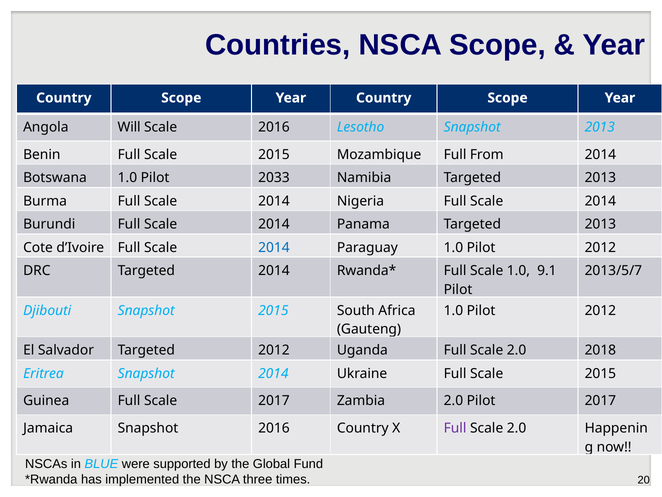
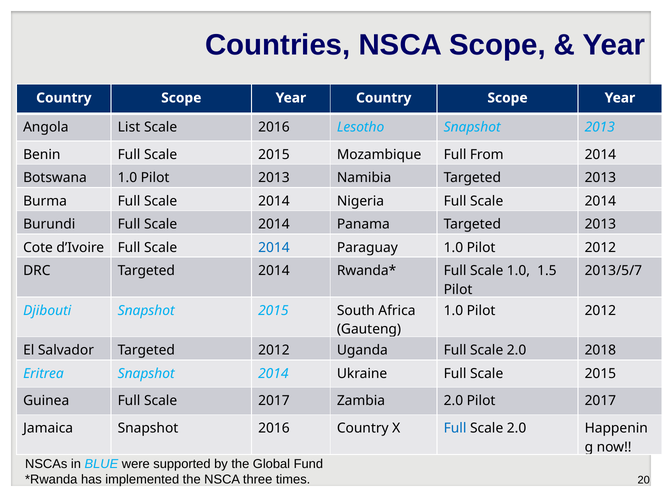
Will: Will -> List
Pilot 2033: 2033 -> 2013
9.1: 9.1 -> 1.5
Full at (455, 428) colour: purple -> blue
